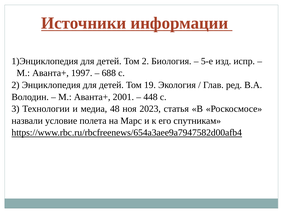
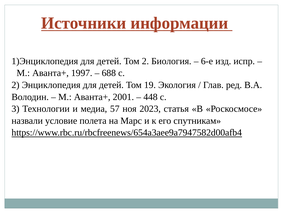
5-е: 5-е -> 6-е
48: 48 -> 57
